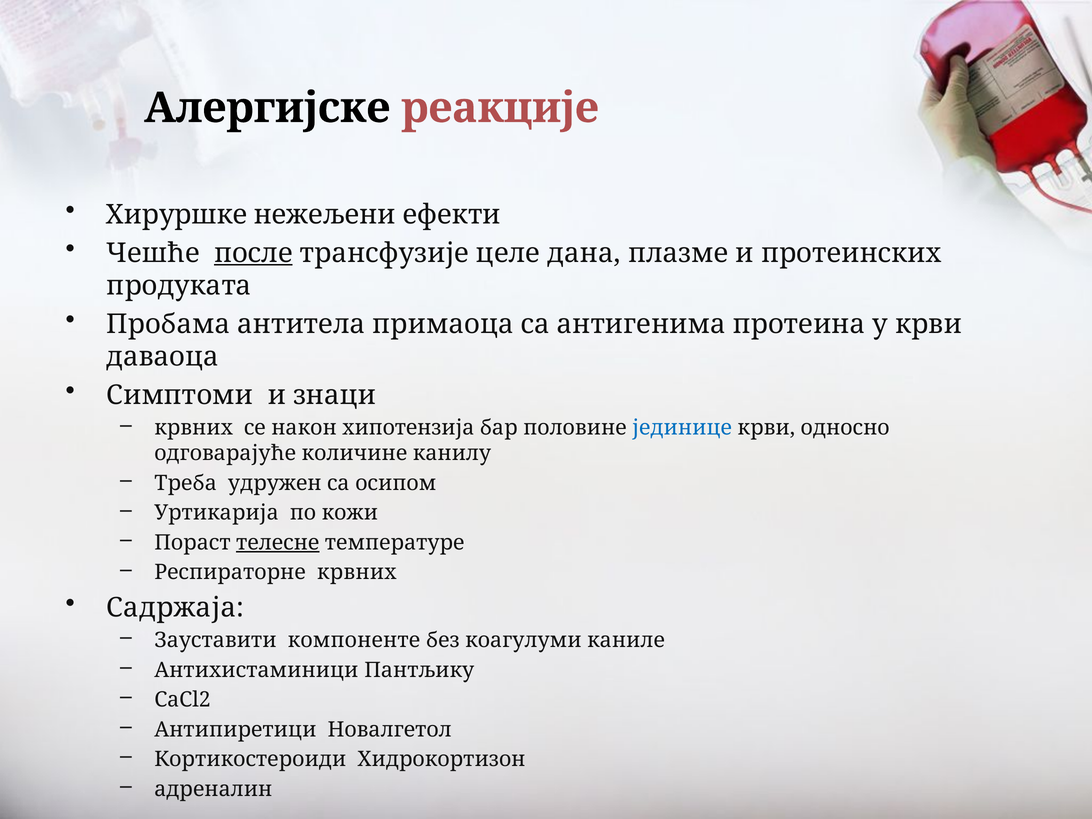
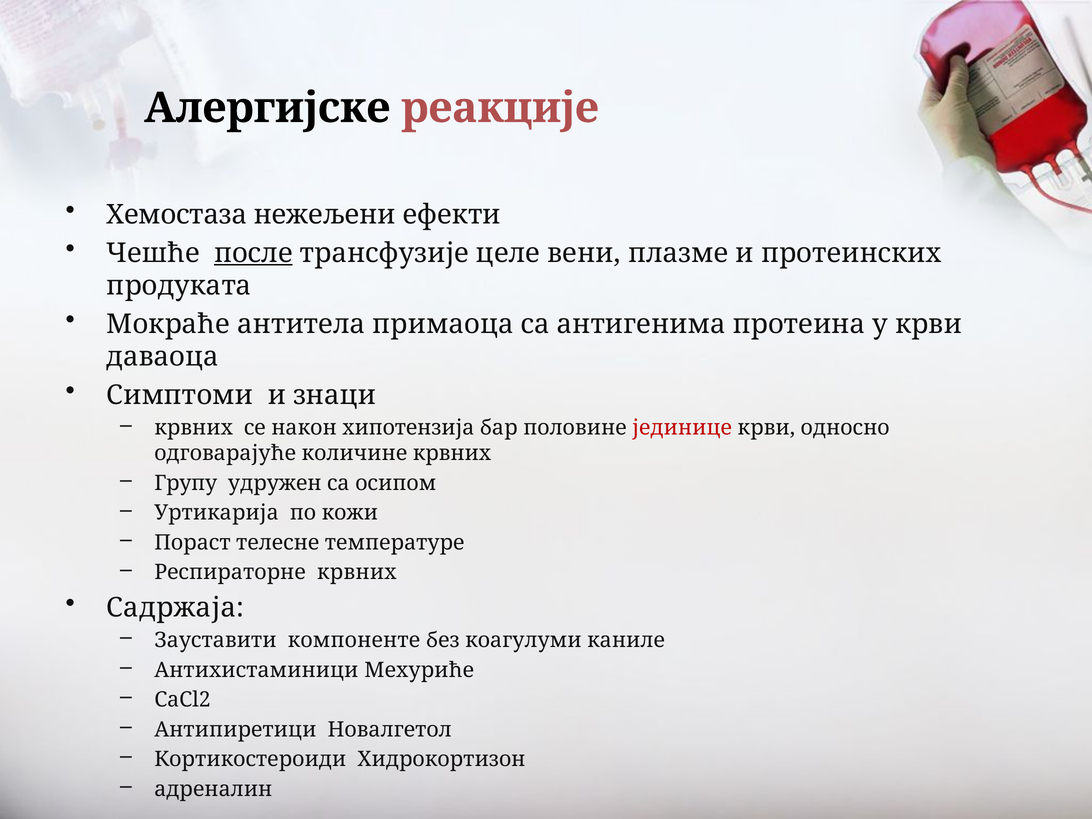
Хируршке: Хируршке -> Хемостаза
дана: дана -> вени
Пробама: Пробама -> Мокраће
јединице colour: blue -> red
количине канилу: канилу -> крвних
Треба: Треба -> Групу
телесне underline: present -> none
Пантљику: Пантљику -> Мехуриће
